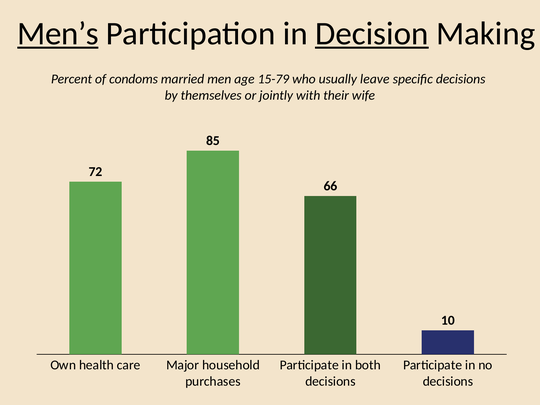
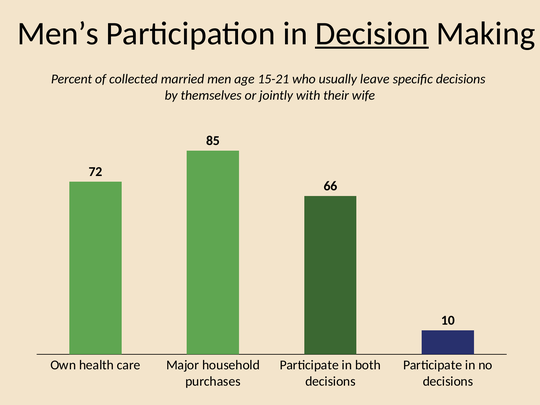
Men’s underline: present -> none
condoms: condoms -> collected
15-79: 15-79 -> 15-21
